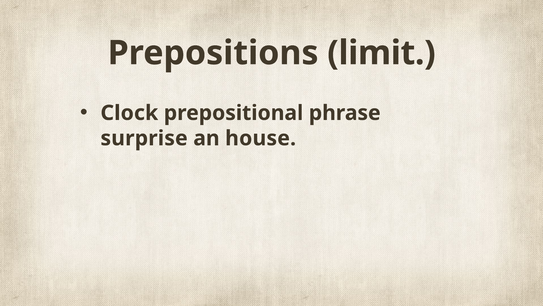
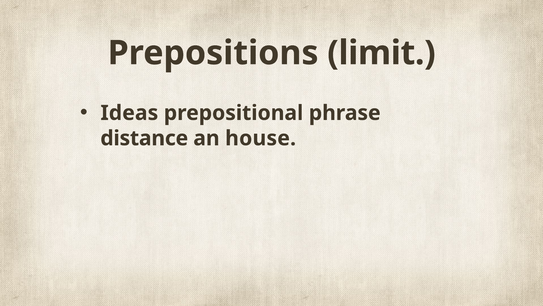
Clock: Clock -> Ideas
surprise: surprise -> distance
